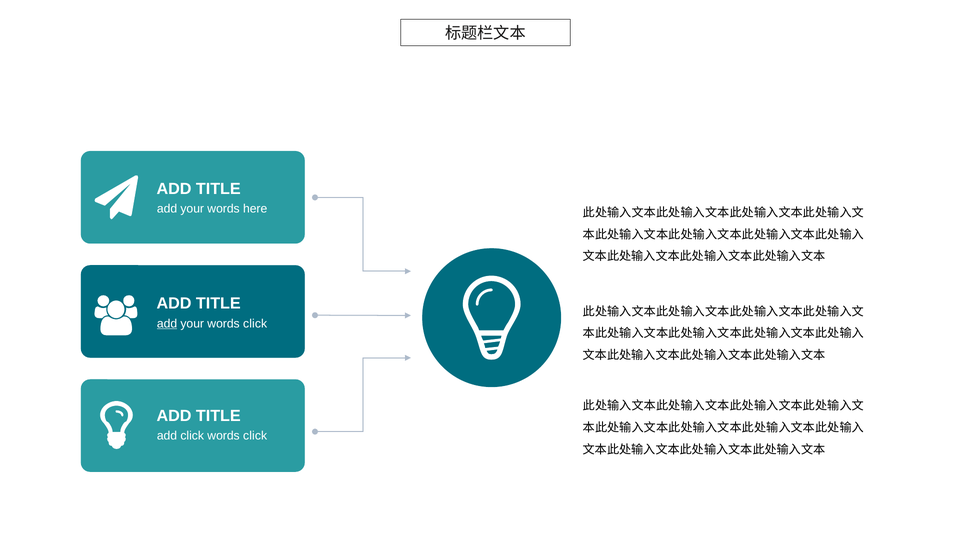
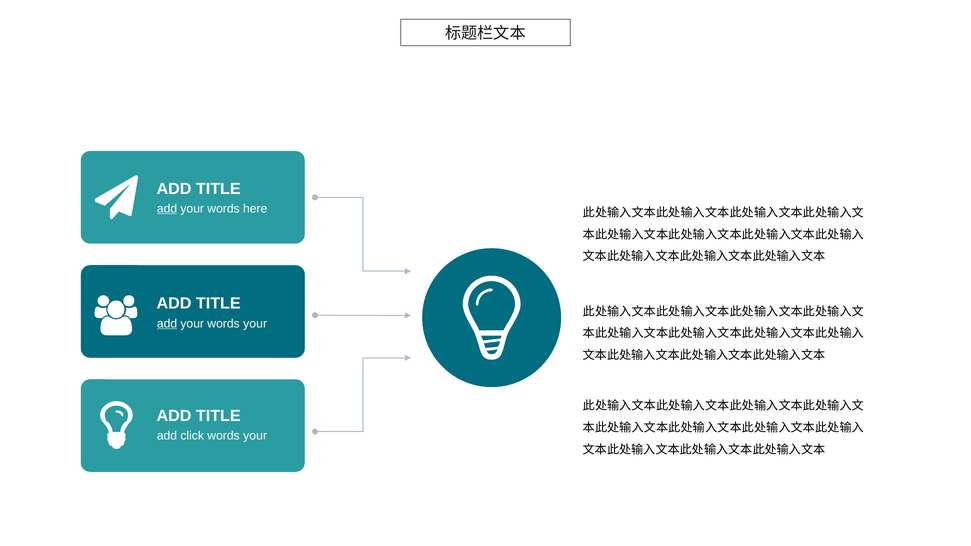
add at (167, 209) underline: none -> present
your words click: click -> your
click at (255, 436): click -> your
